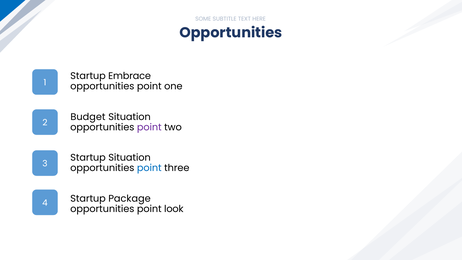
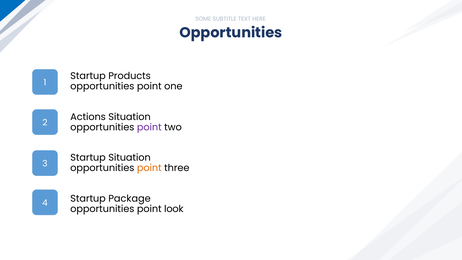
Embrace: Embrace -> Products
Budget: Budget -> Actions
point at (149, 168) colour: blue -> orange
